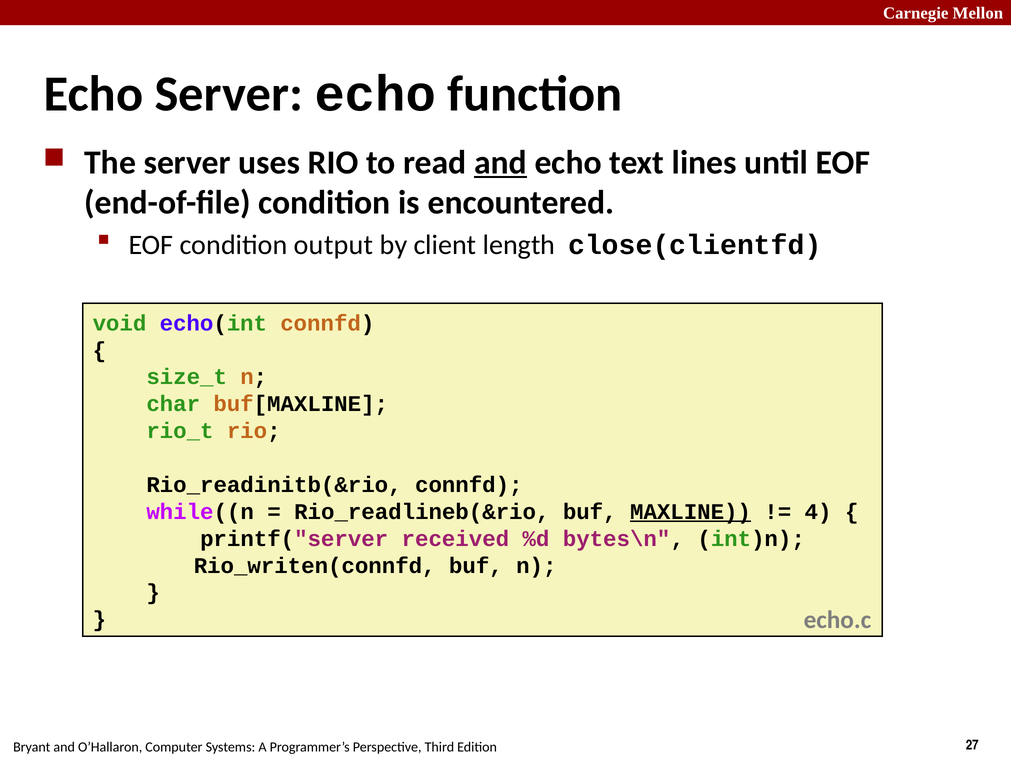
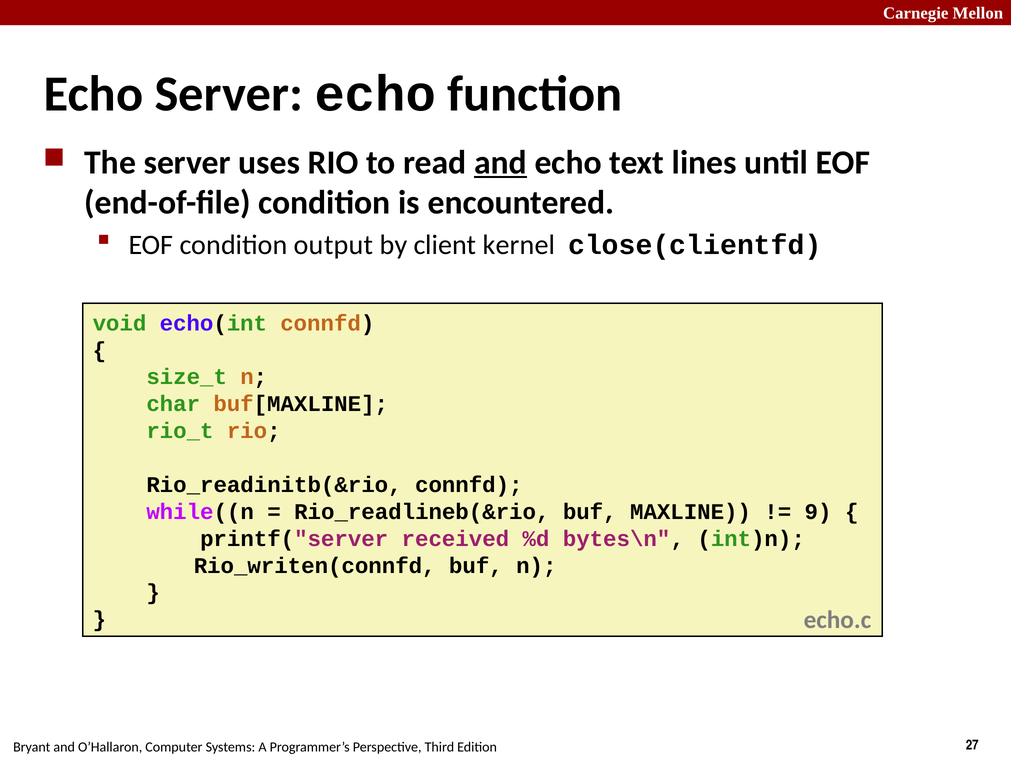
length: length -> kernel
MAXLINE underline: present -> none
4: 4 -> 9
